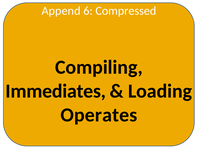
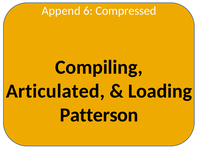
Immediates: Immediates -> Articulated
Operates: Operates -> Patterson
